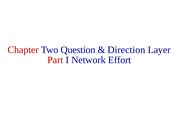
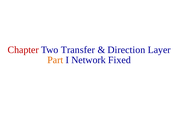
Question: Question -> Transfer
Part colour: red -> orange
Effort: Effort -> Fixed
